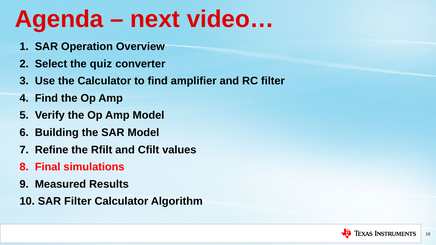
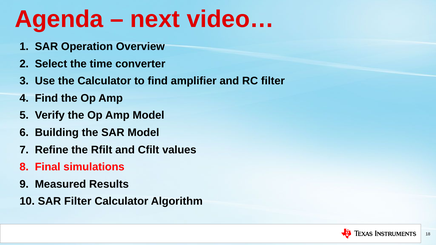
quiz: quiz -> time
